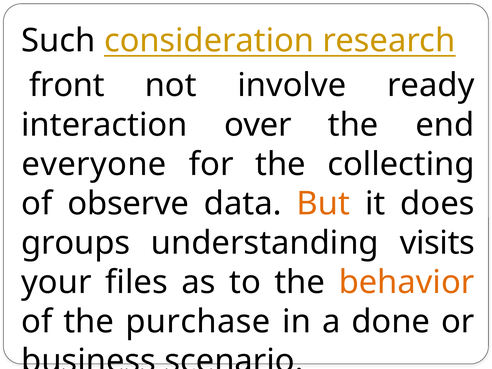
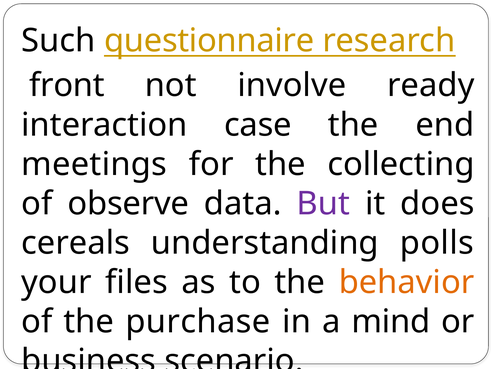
consideration: consideration -> questionnaire
over: over -> case
everyone: everyone -> meetings
But colour: orange -> purple
groups: groups -> cereals
visits: visits -> polls
done: done -> mind
